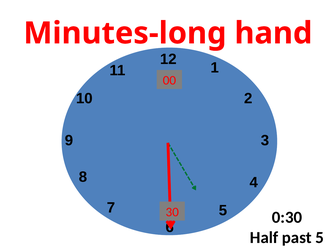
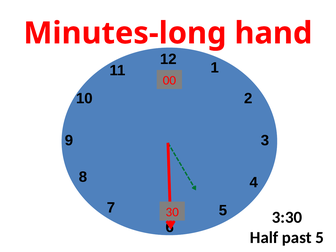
0:30: 0:30 -> 3:30
